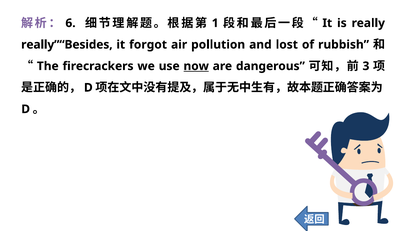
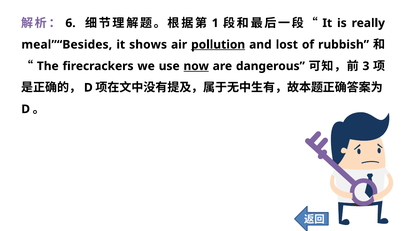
really”“Besides: really”“Besides -> meal”“Besides
forgot: forgot -> shows
pollution underline: none -> present
